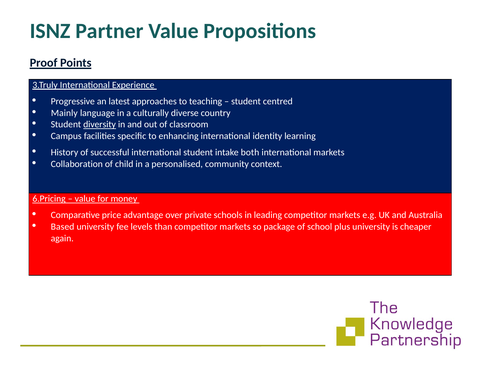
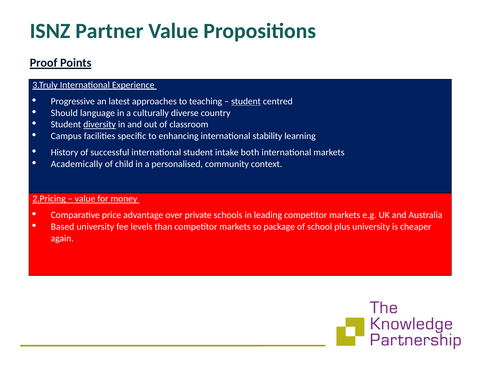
student at (246, 101) underline: none -> present
Mainly: Mainly -> Should
identity: identity -> stability
Collaboration: Collaboration -> Academically
6.Pricing: 6.Pricing -> 2.Pricing
